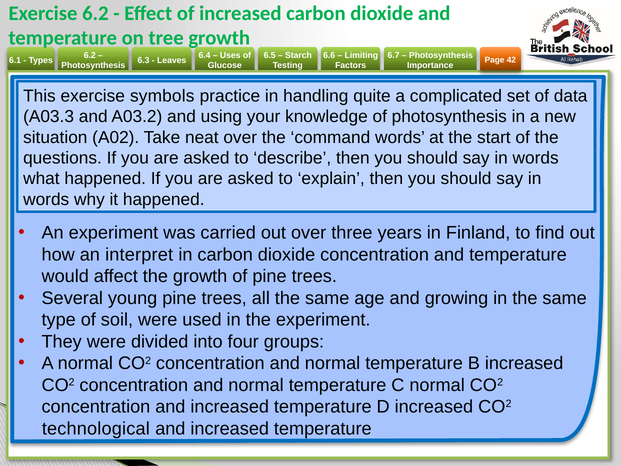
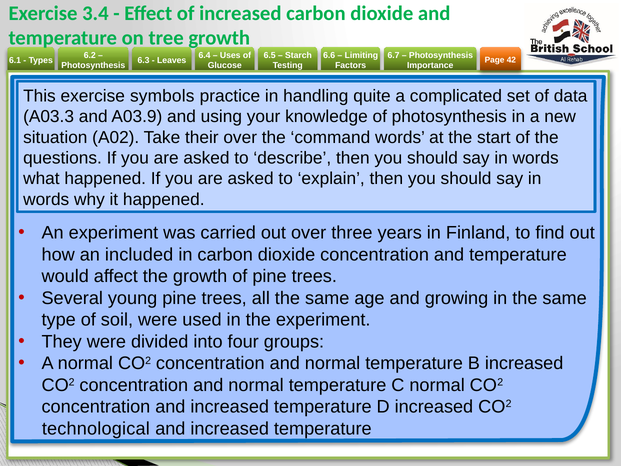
Exercise 6.2: 6.2 -> 3.4
A03.2: A03.2 -> A03.9
neat: neat -> their
interpret: interpret -> included
